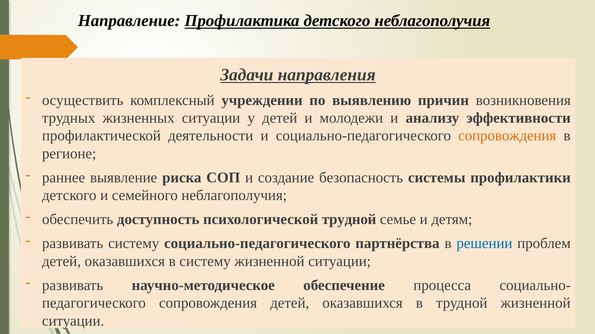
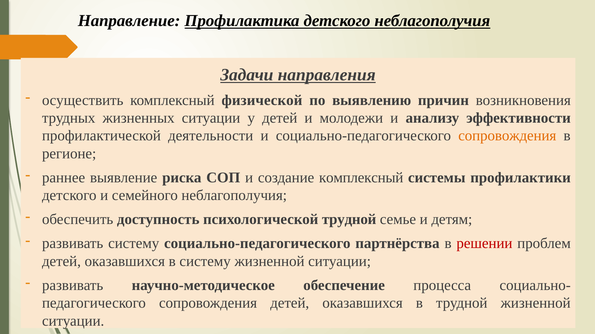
учреждении: учреждении -> физической
создание безопасность: безопасность -> комплексный
решении colour: blue -> red
